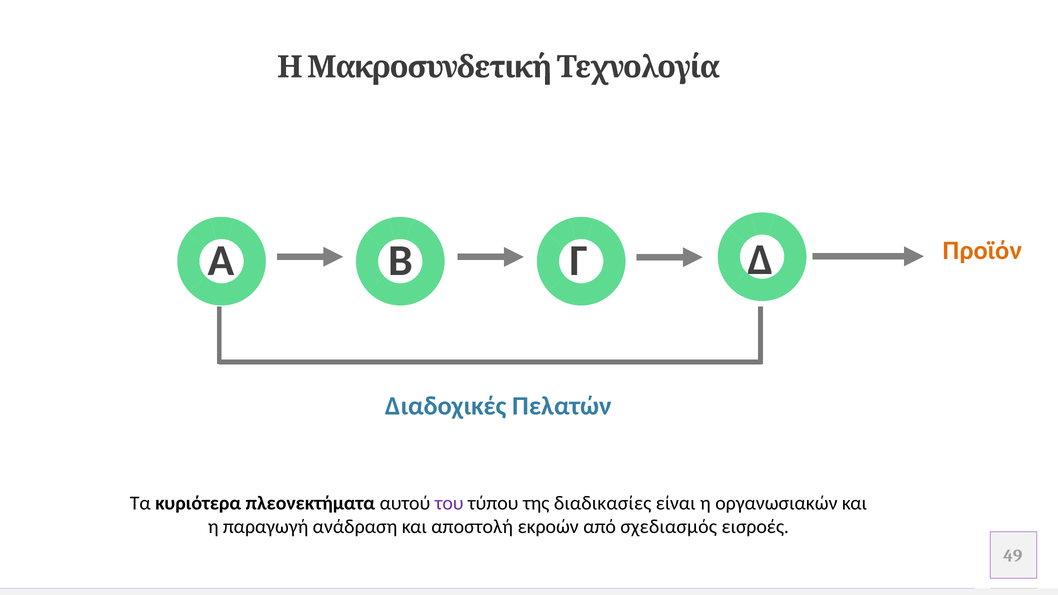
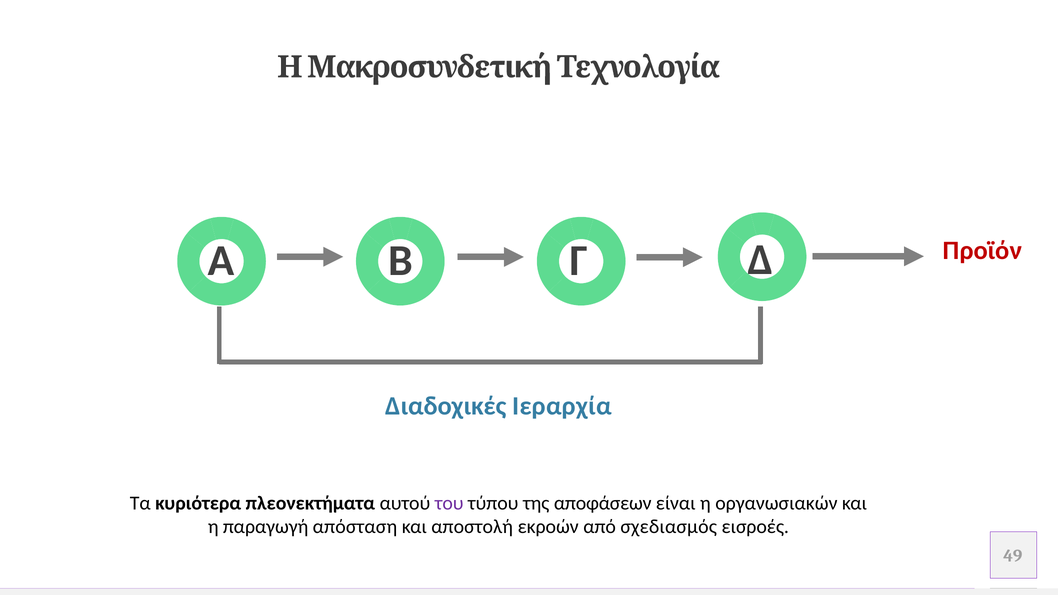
Προϊόν colour: orange -> red
Πελατών: Πελατών -> Ιεραρχία
διαδικασίες: διαδικασίες -> αποφάσεων
ανάδραση: ανάδραση -> απόσταση
